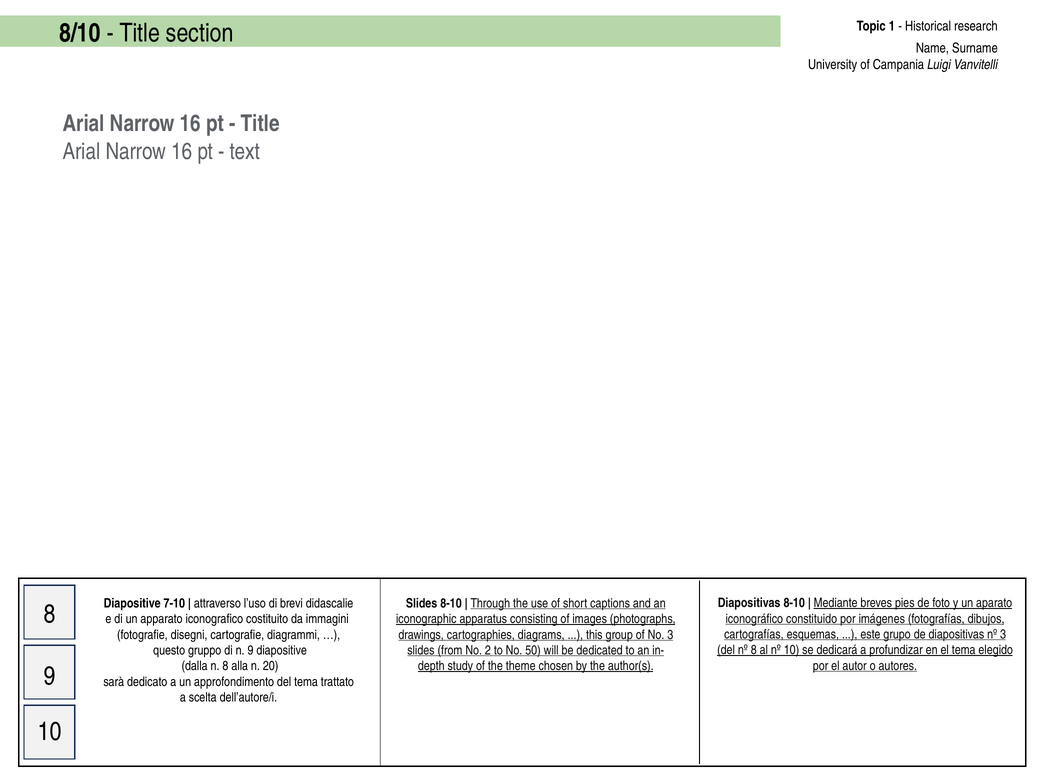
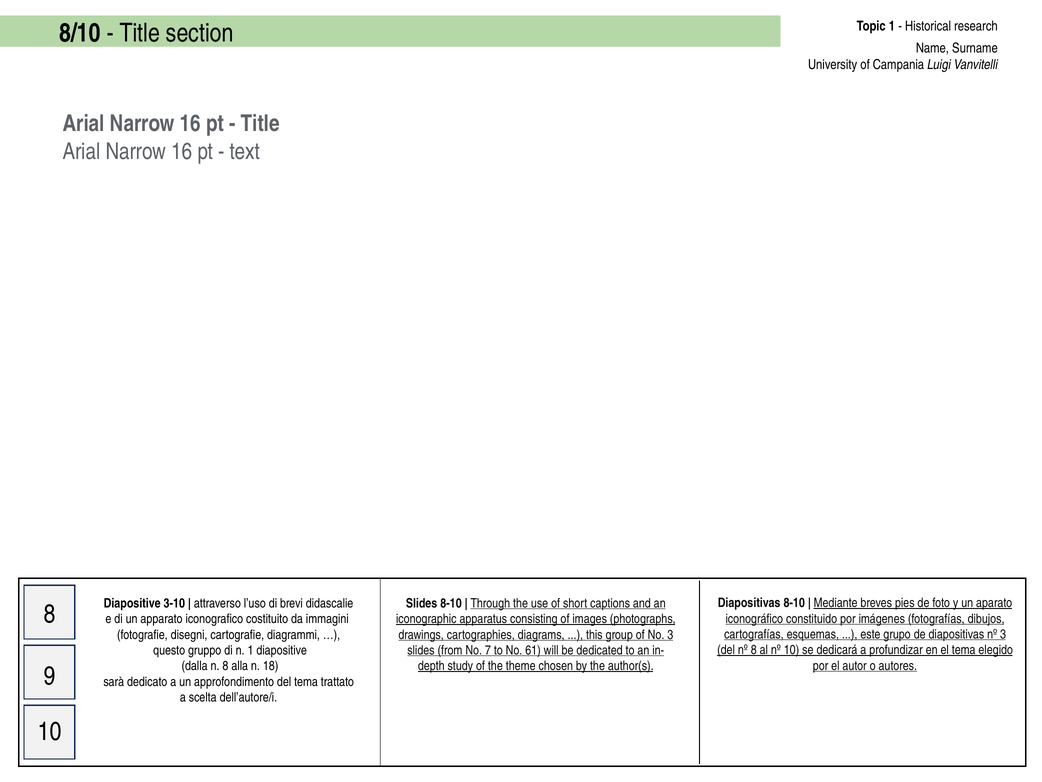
7-10: 7-10 -> 3-10
n 9: 9 -> 1
2: 2 -> 7
50: 50 -> 61
20: 20 -> 18
